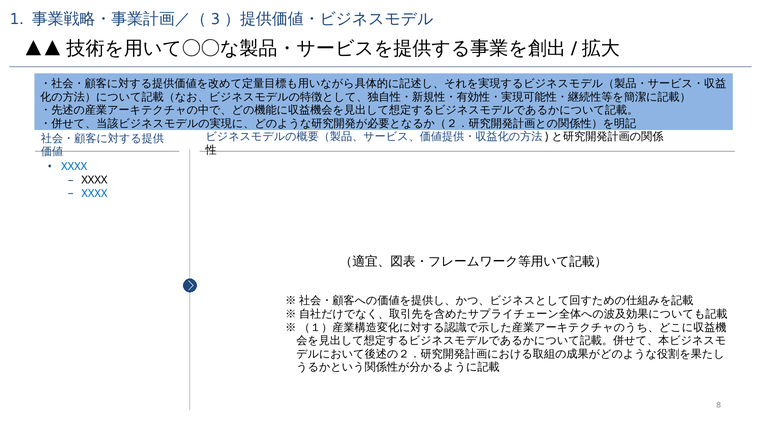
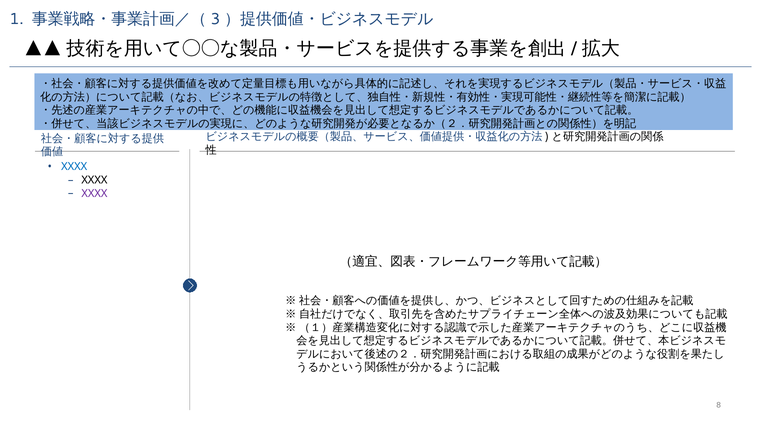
XXXX at (94, 193) colour: blue -> purple
